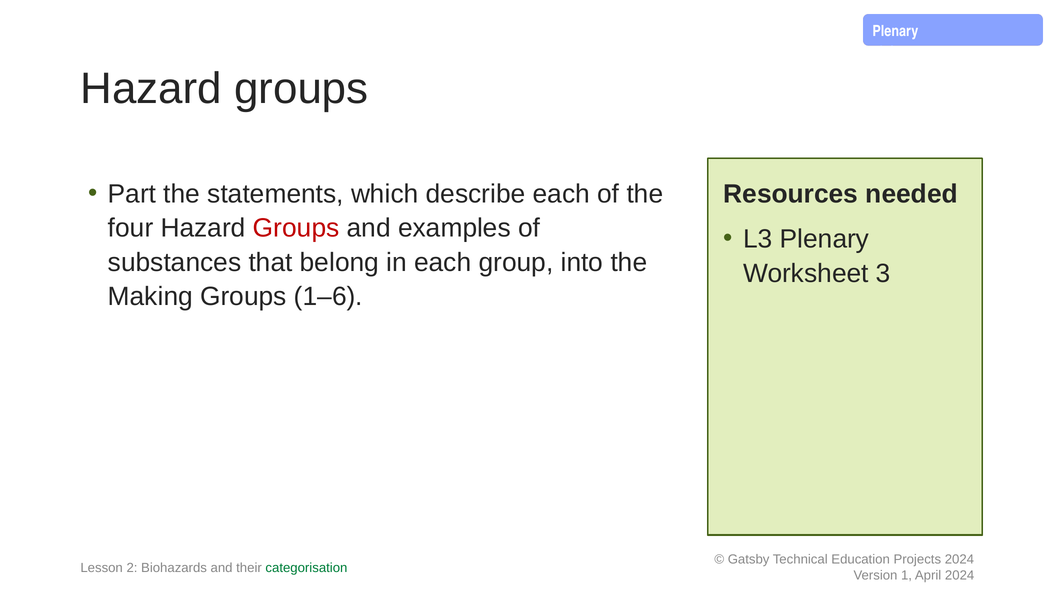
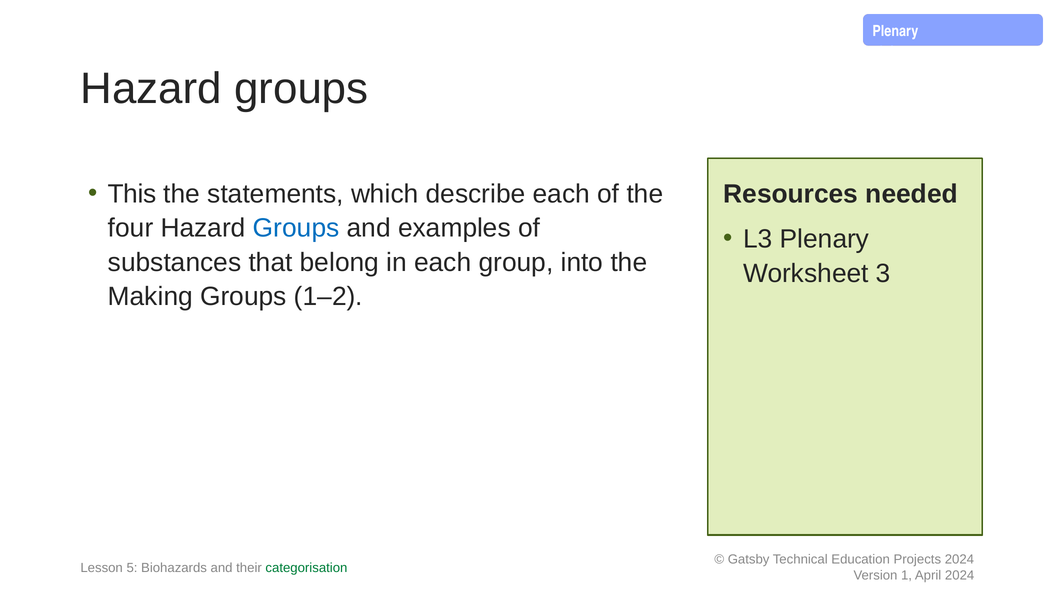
Part: Part -> This
Groups at (296, 228) colour: red -> blue
1–6: 1–6 -> 1–2
2: 2 -> 5
